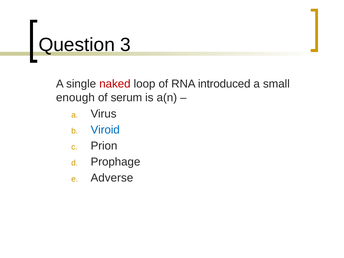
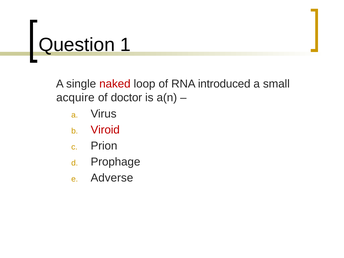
3: 3 -> 1
enough: enough -> acquire
serum: serum -> doctor
Viroid colour: blue -> red
